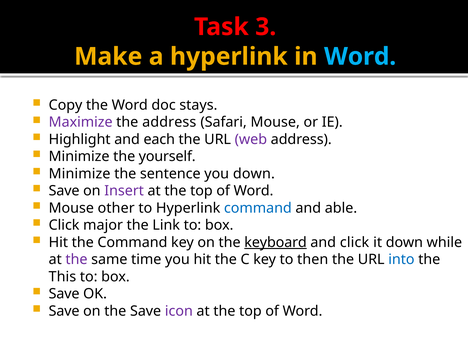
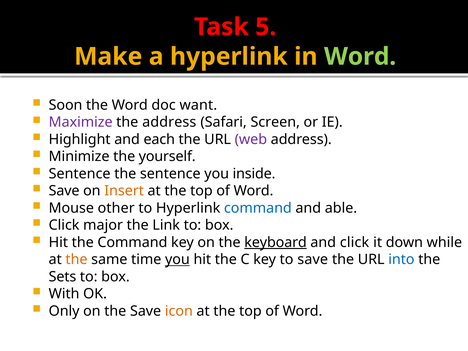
3: 3 -> 5
Word at (360, 57) colour: light blue -> light green
Copy: Copy -> Soon
stays: stays -> want
Safari Mouse: Mouse -> Screen
Minimize at (80, 174): Minimize -> Sentence
you down: down -> inside
Insert colour: purple -> orange
the at (77, 259) colour: purple -> orange
you at (177, 259) underline: none -> present
to then: then -> save
This: This -> Sets
Save at (64, 294): Save -> With
Save at (64, 311): Save -> Only
icon colour: purple -> orange
